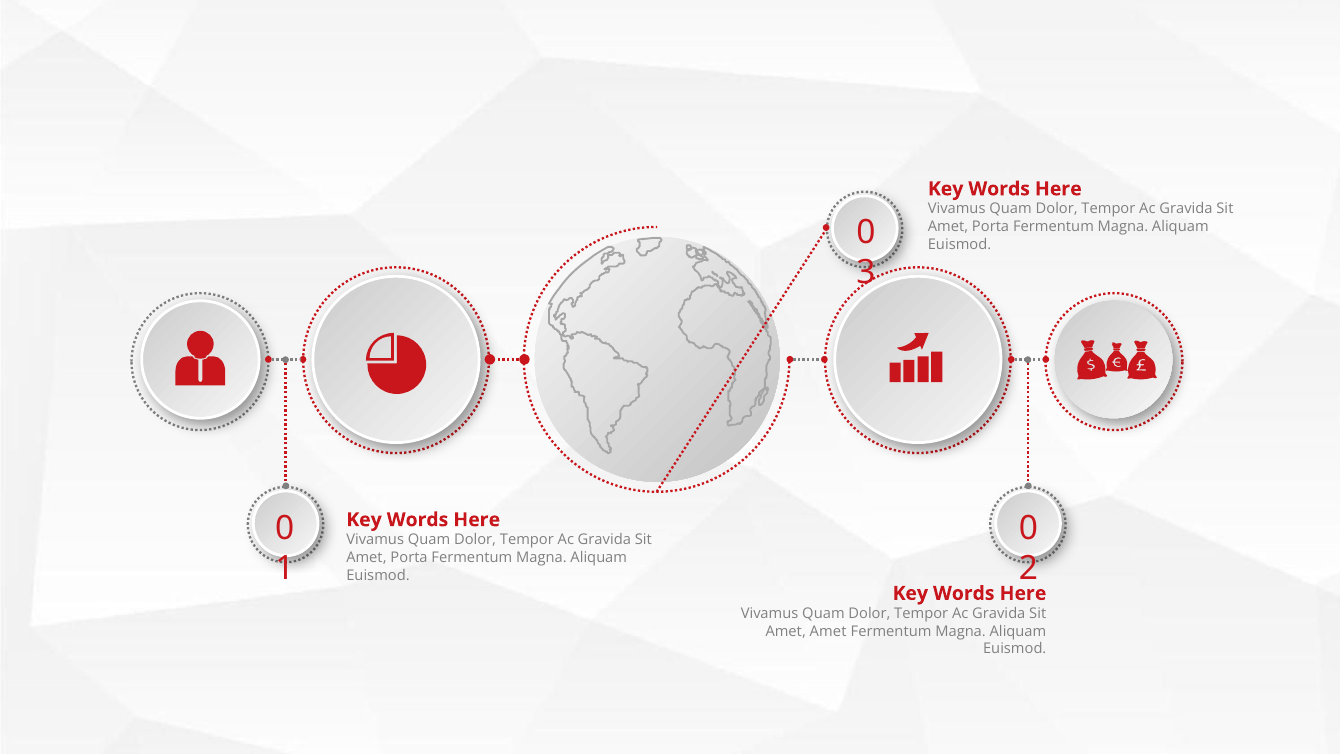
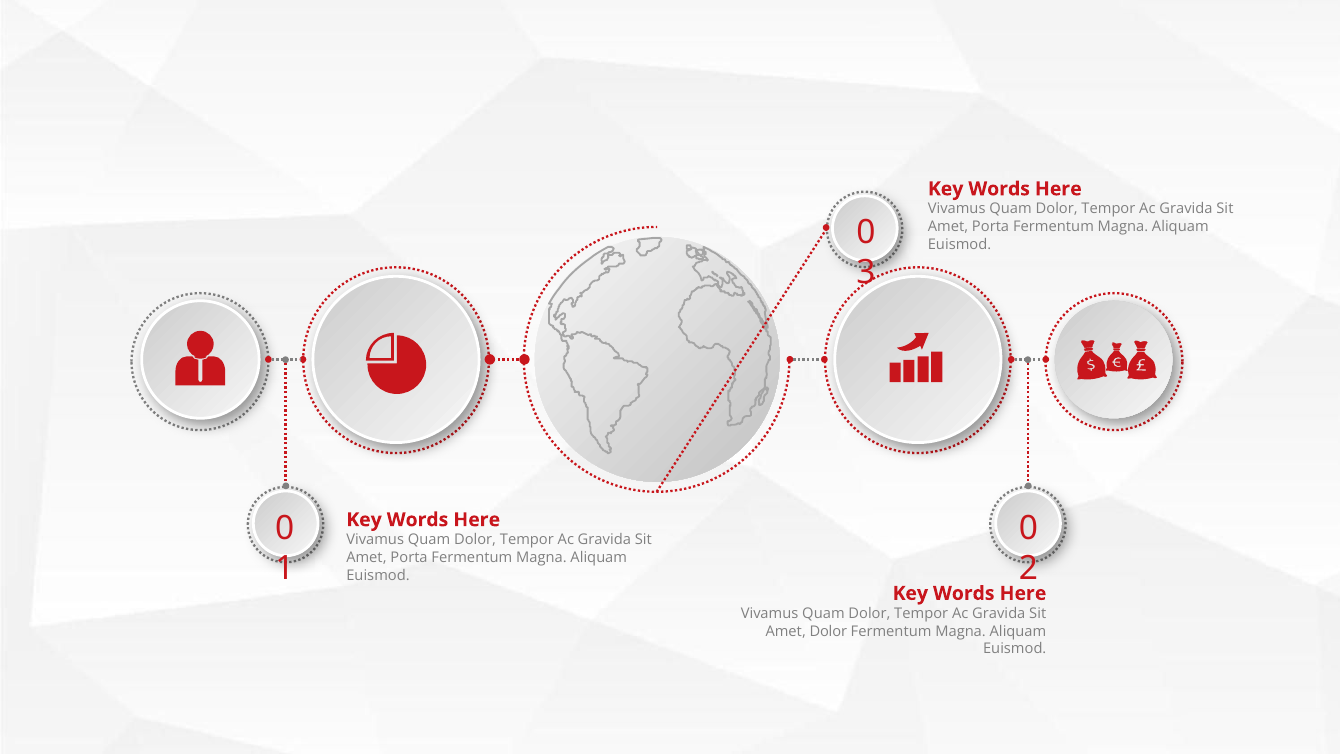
Amet Amet: Amet -> Dolor
